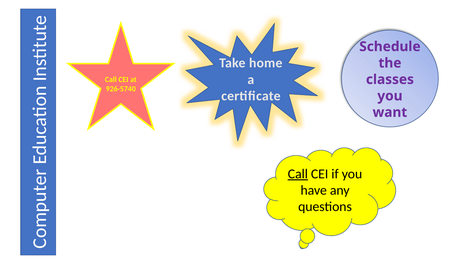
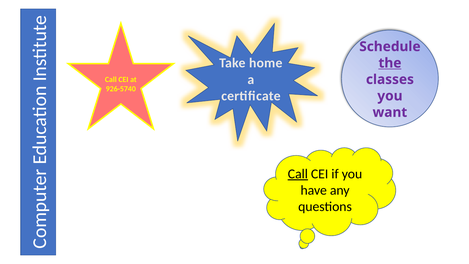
the underline: none -> present
